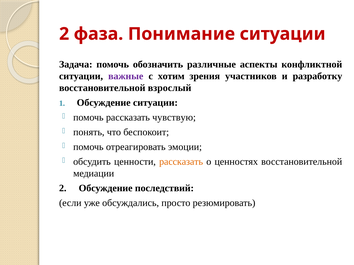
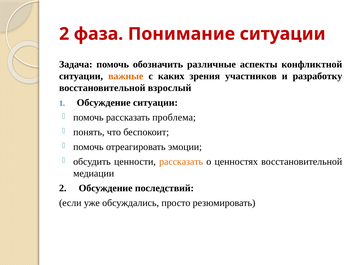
важные colour: purple -> orange
хотим: хотим -> каких
чувствую: чувствую -> проблема
